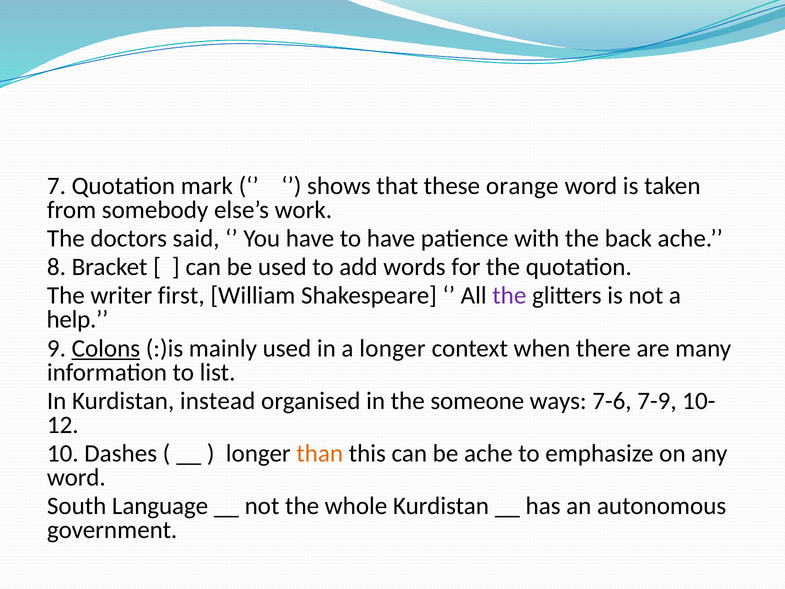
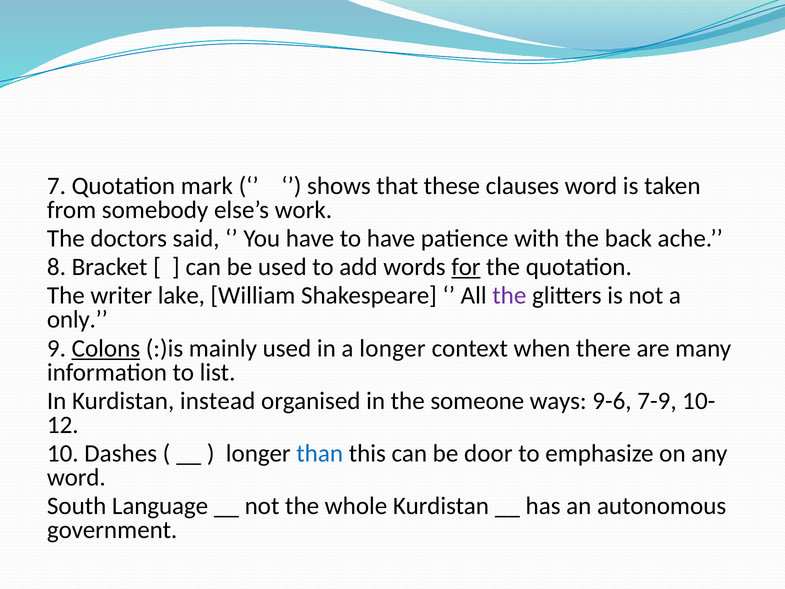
orange: orange -> clauses
for underline: none -> present
first: first -> lake
help: help -> only
7-6: 7-6 -> 9-6
than colour: orange -> blue
be ache: ache -> door
